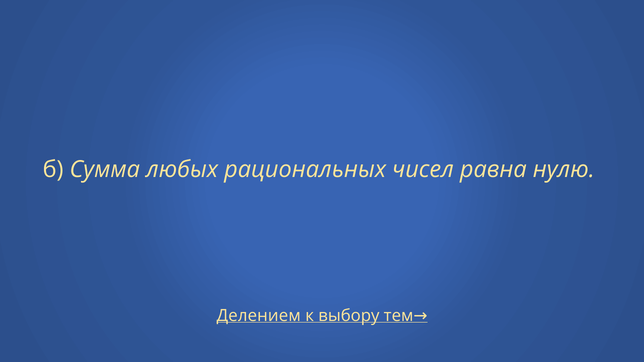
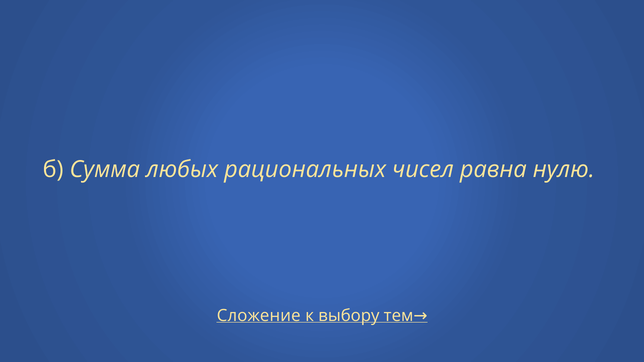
Делением: Делением -> Сложение
